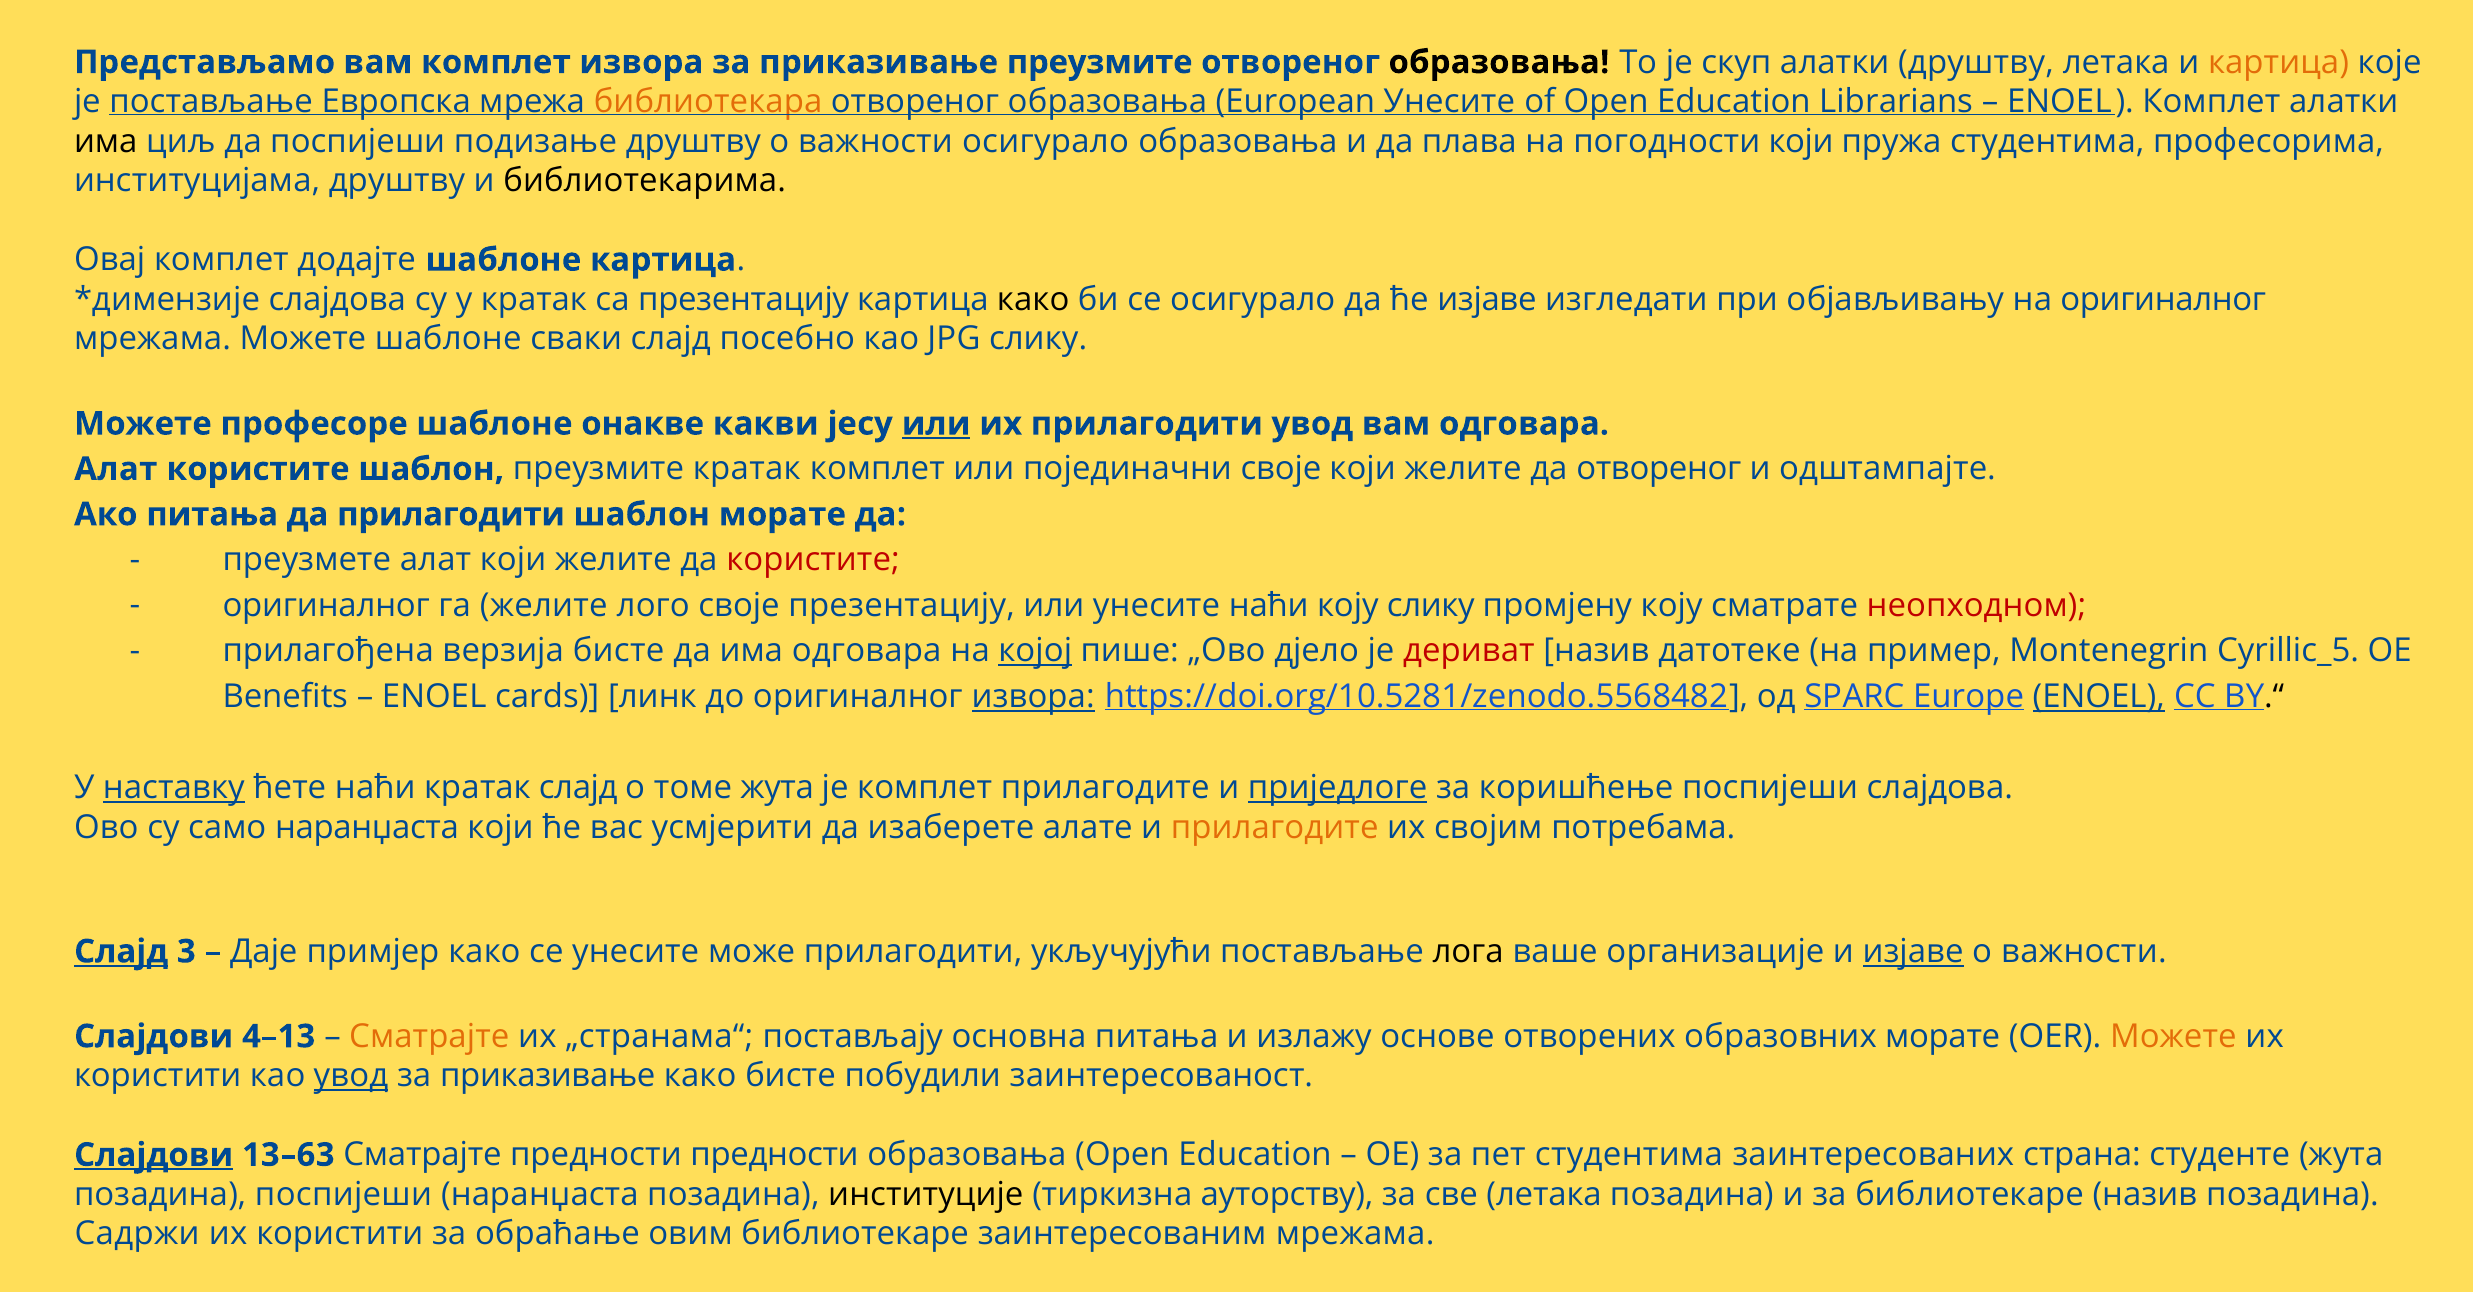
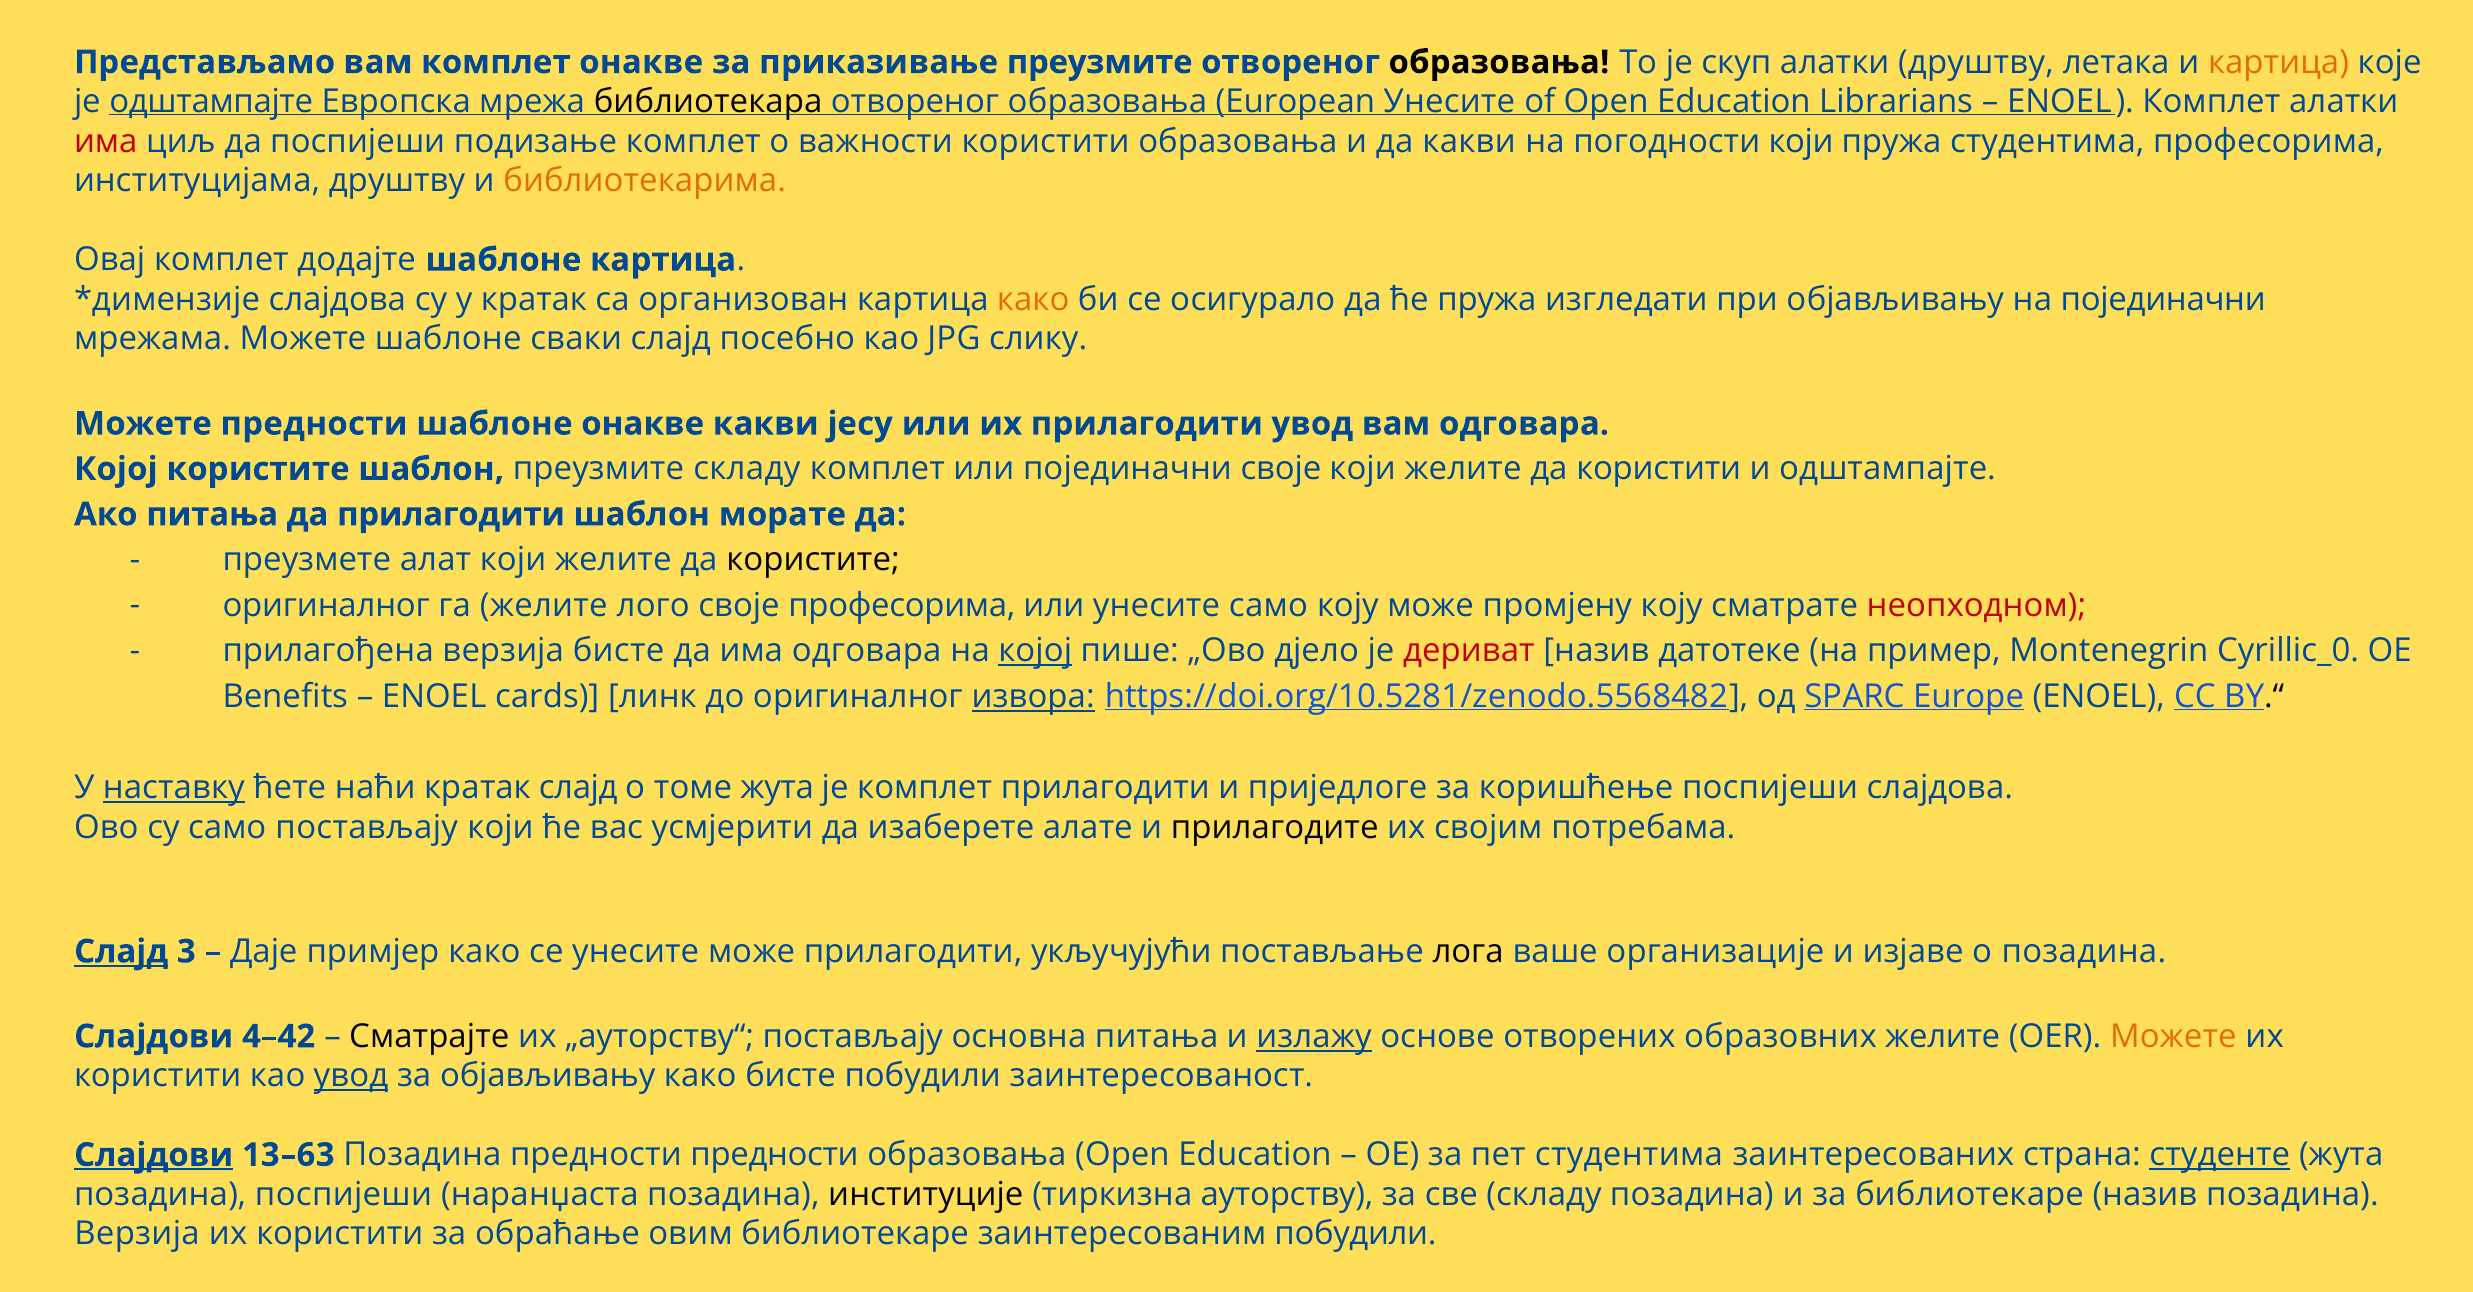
комплет извора: извора -> онакве
је постављање: постављање -> одштампајте
библиотекара colour: orange -> black
има at (106, 141) colour: black -> red
подизање друштву: друштву -> комплет
важности осигурало: осигурало -> користити
да плава: плава -> какви
библиотекарима colour: black -> orange
са презентацију: презентацију -> организован
како at (1033, 299) colour: black -> orange
ће изјаве: изјаве -> пружа
на оригиналног: оригиналног -> појединачни
Можете професоре: професоре -> предности
или at (936, 424) underline: present -> none
Алат at (116, 469): Алат -> Којој
преузмите кратак: кратак -> складу
да отвореног: отвореног -> користити
користите at (813, 560) colour: red -> black
своје презентацију: презентацију -> професорима
унесите наћи: наћи -> само
коју слику: слику -> може
Cyrillic_5: Cyrillic_5 -> Cyrillic_0
ENOEL at (2099, 697) underline: present -> none
комплет прилагодите: прилагодите -> прилагодити
приједлоге underline: present -> none
само наранџаста: наранџаста -> постављају
прилагодите at (1275, 827) colour: orange -> black
изјаве at (1913, 951) underline: present -> none
важности at (2084, 951): важности -> позадина
4–13: 4–13 -> 4–42
Сматрајте at (429, 1036) colour: orange -> black
„странама“: „странама“ -> „ауторству“
излажу underline: none -> present
образовних морате: морате -> желите
приказивање at (548, 1076): приказивање -> објављивању
13–63 Сматрајте: Сматрајте -> Позадина
студенте underline: none -> present
све летака: летака -> складу
Садржи at (137, 1234): Садржи -> Верзија
заинтересованим мрежама: мрежама -> побудили
